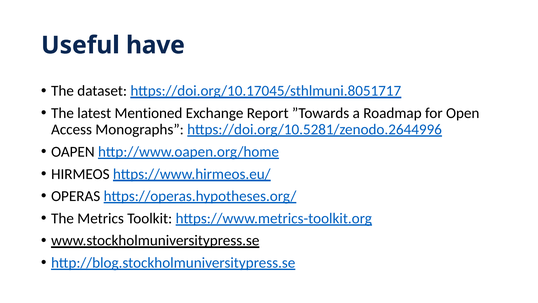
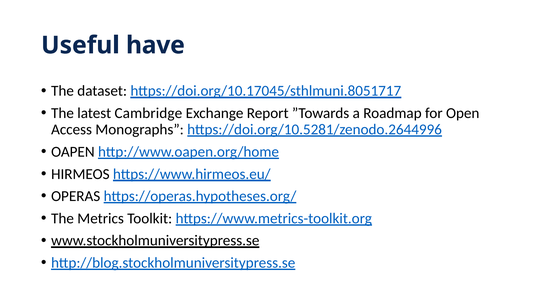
Mentioned: Mentioned -> Cambridge
